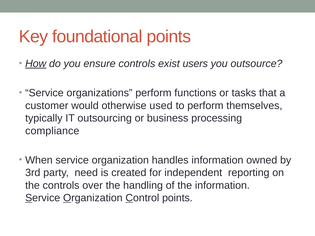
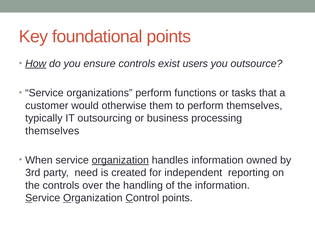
used: used -> them
compliance at (52, 131): compliance -> themselves
organization at (120, 160) underline: none -> present
